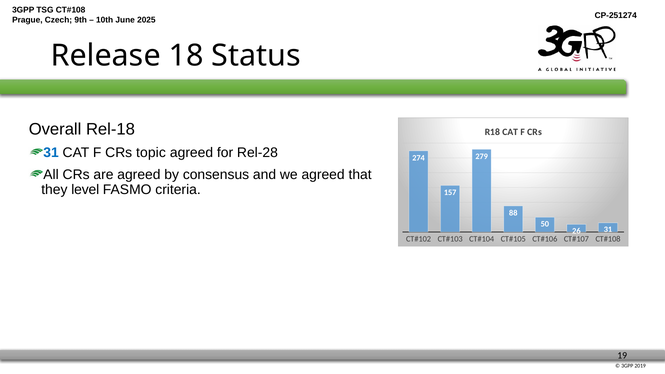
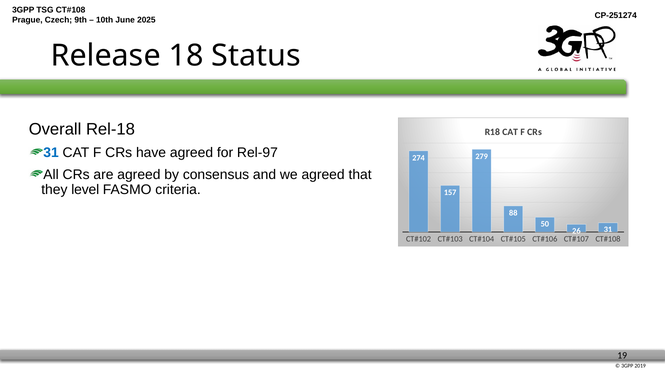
topic: topic -> have
Rel-28: Rel-28 -> Rel-97
